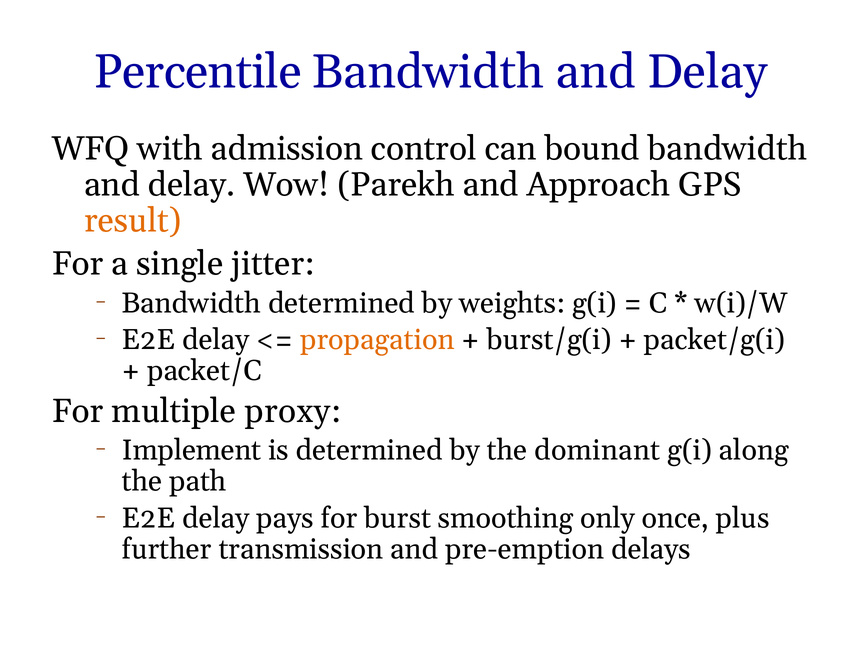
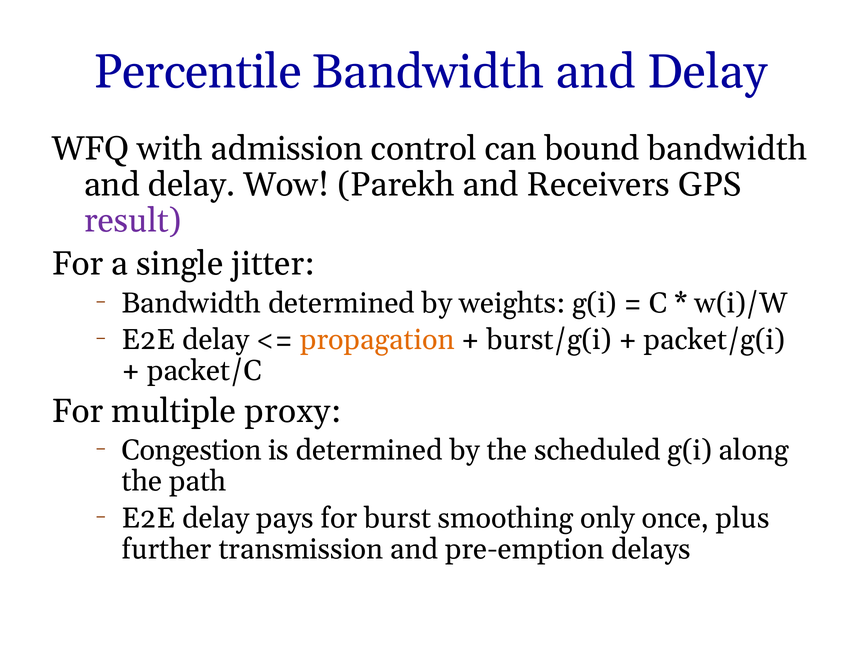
Approach: Approach -> Receivers
result colour: orange -> purple
Implement: Implement -> Congestion
dominant: dominant -> scheduled
